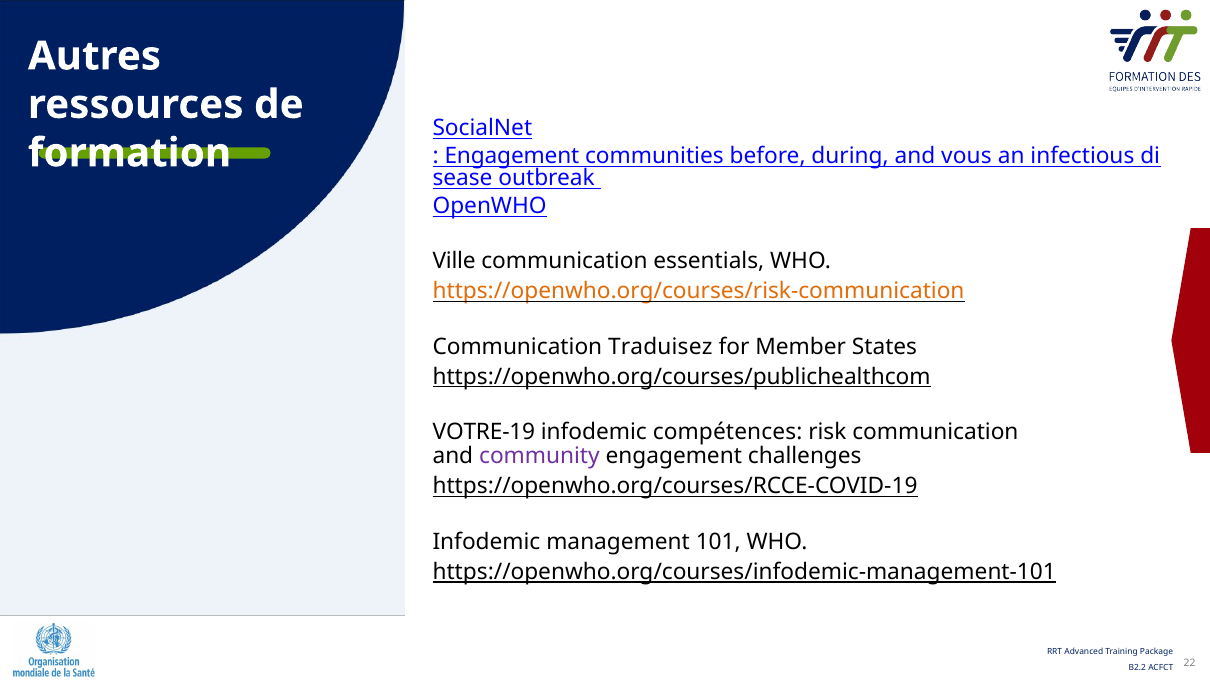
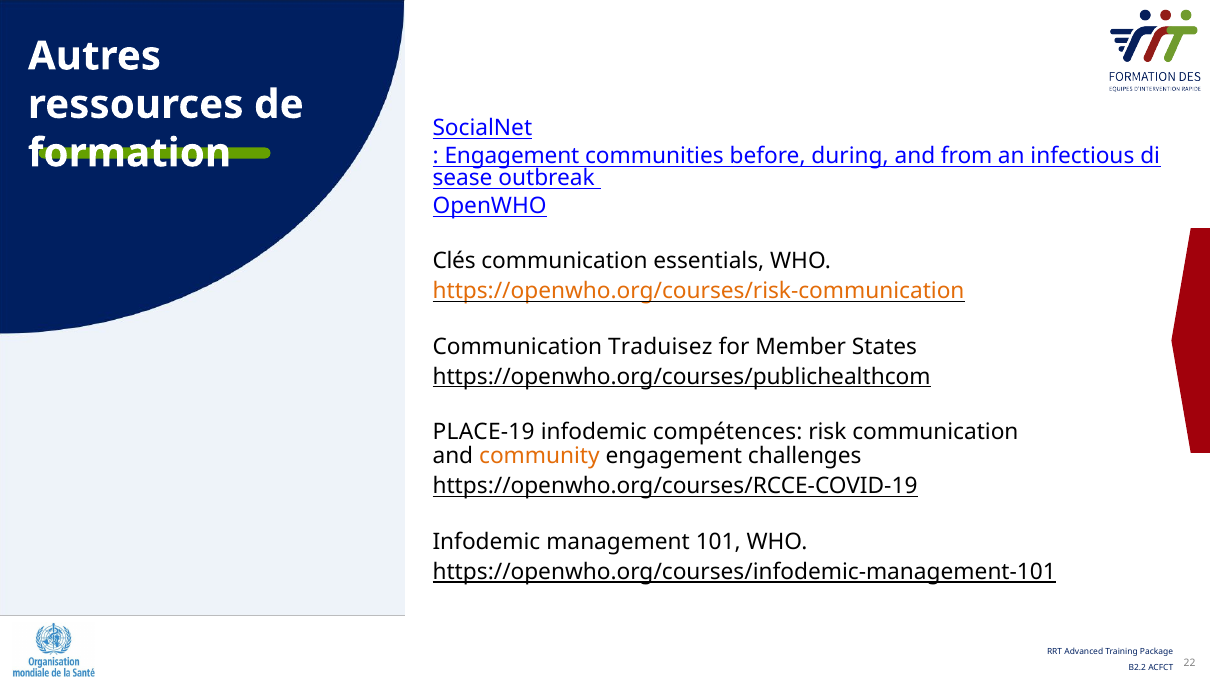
vous: vous -> from
Ville: Ville -> Clés
VOTRE-19: VOTRE-19 -> PLACE-19
community colour: purple -> orange
